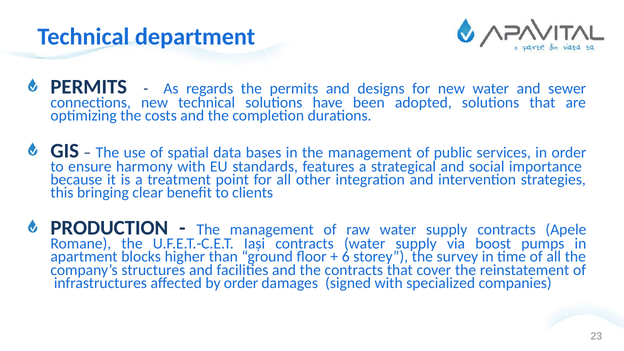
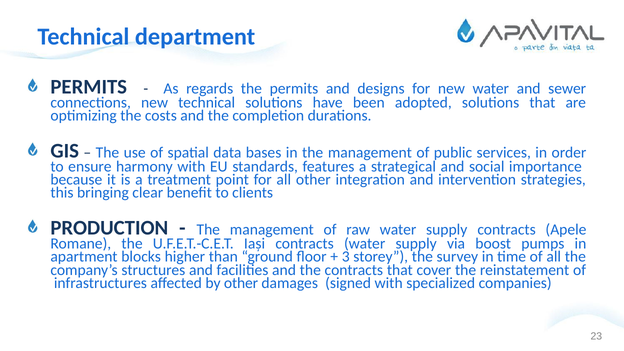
6: 6 -> 3
by order: order -> other
